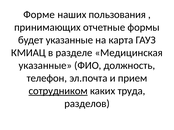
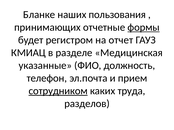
Форме: Форме -> Бланке
формы underline: none -> present
будет указанные: указанные -> регистром
карта: карта -> отчет
